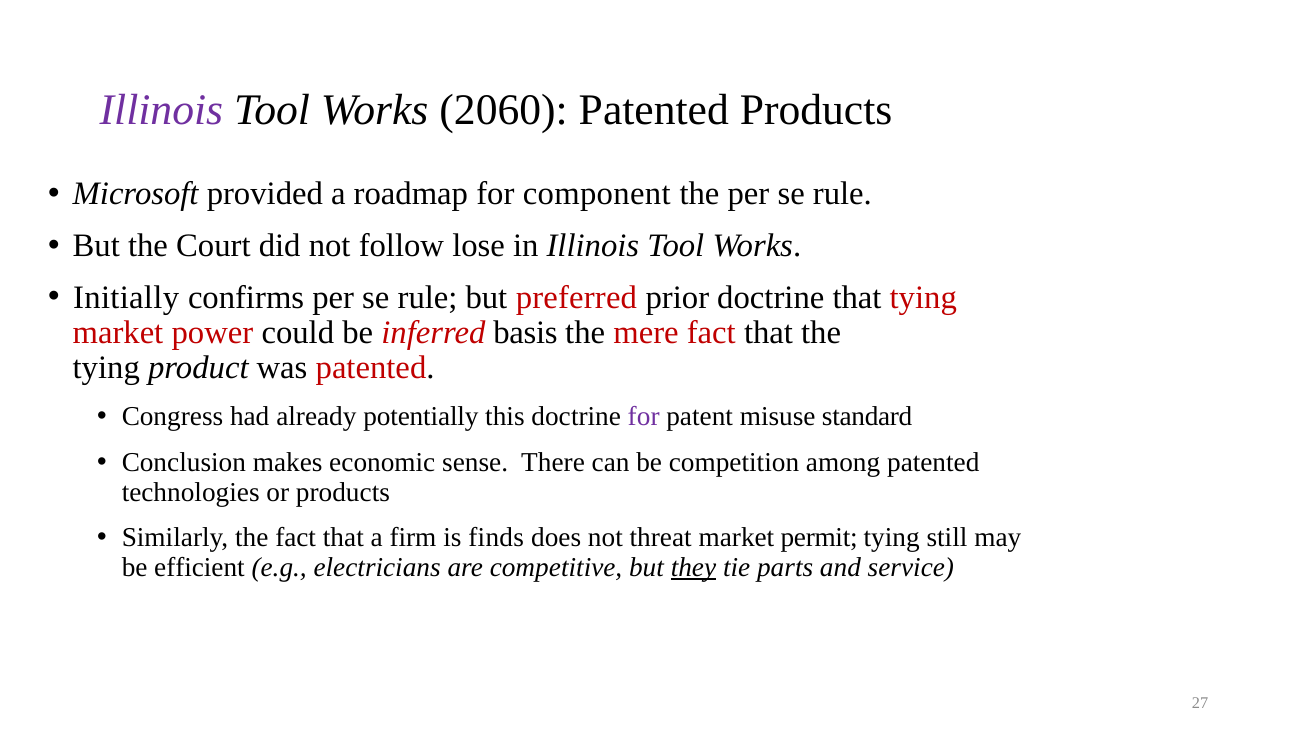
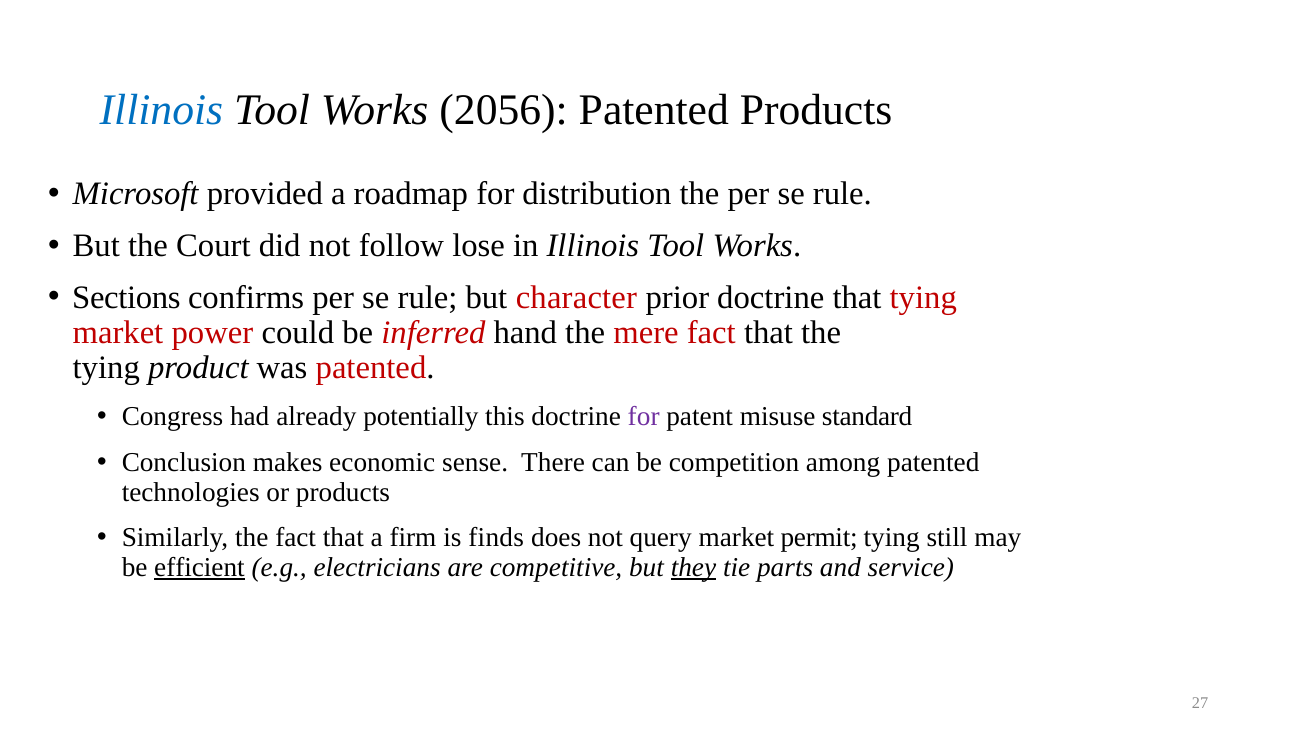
Illinois at (161, 110) colour: purple -> blue
2060: 2060 -> 2056
component: component -> distribution
Initially: Initially -> Sections
preferred: preferred -> character
basis: basis -> hand
threat: threat -> query
efficient underline: none -> present
